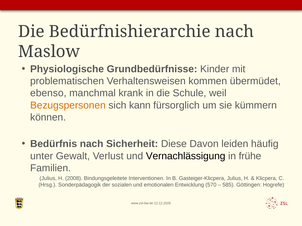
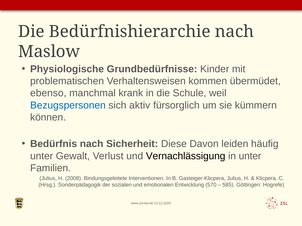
Bezugspersonen colour: orange -> blue
kann: kann -> aktiv
in frühe: frühe -> unter
